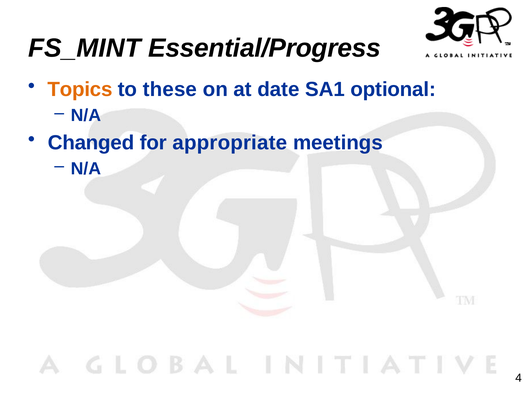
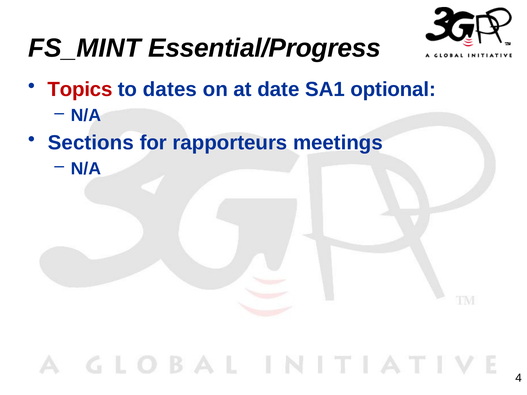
Topics colour: orange -> red
these: these -> dates
Changed: Changed -> Sections
appropriate: appropriate -> rapporteurs
